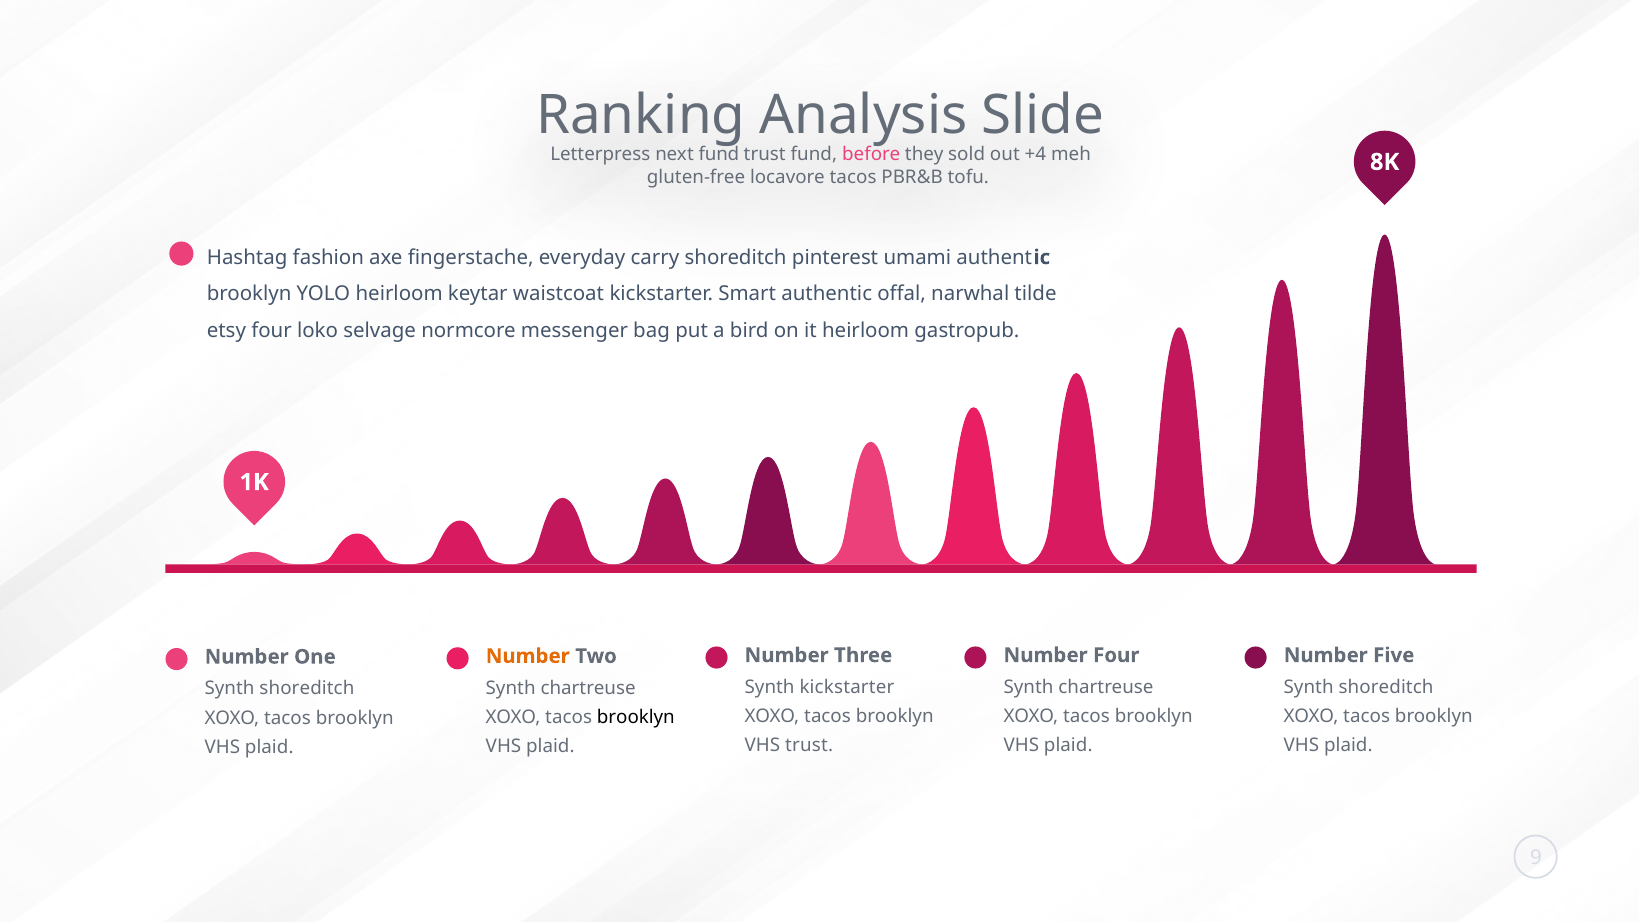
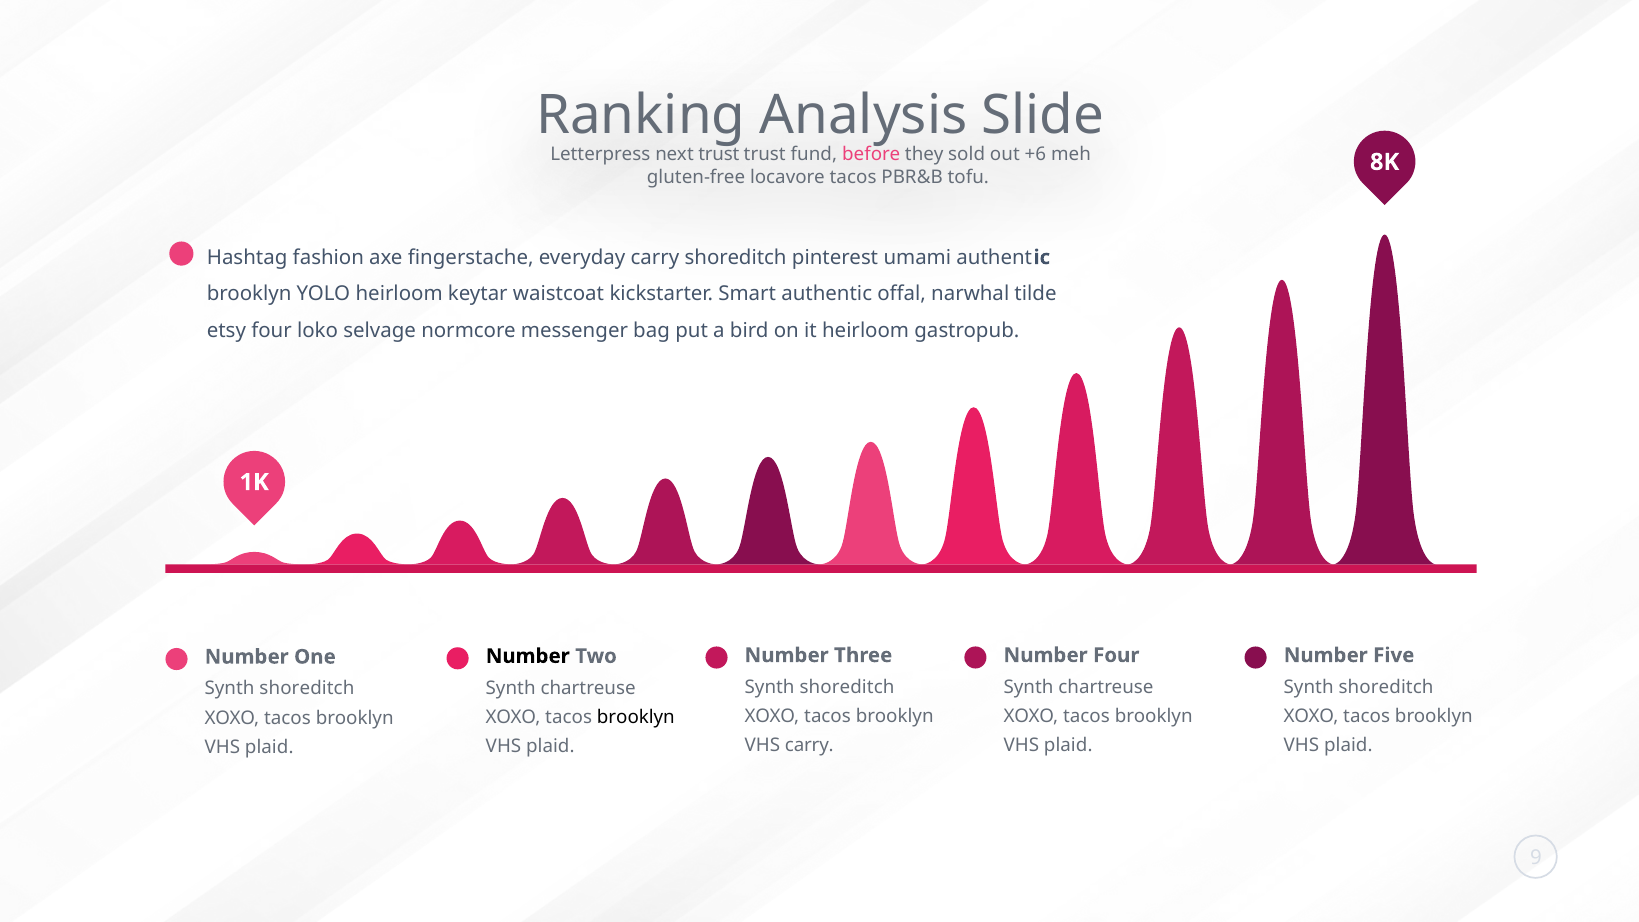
next fund: fund -> trust
+4: +4 -> +6
Number at (528, 656) colour: orange -> black
kickstarter at (847, 687): kickstarter -> shoreditch
VHS trust: trust -> carry
